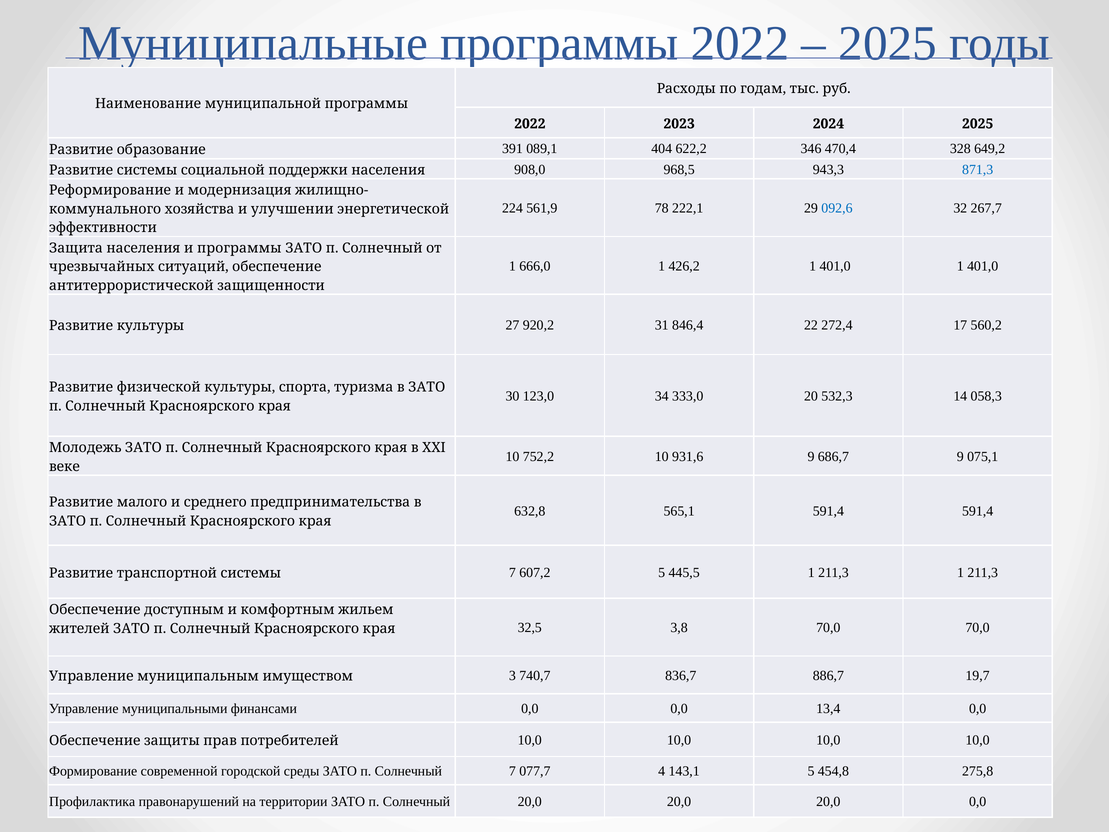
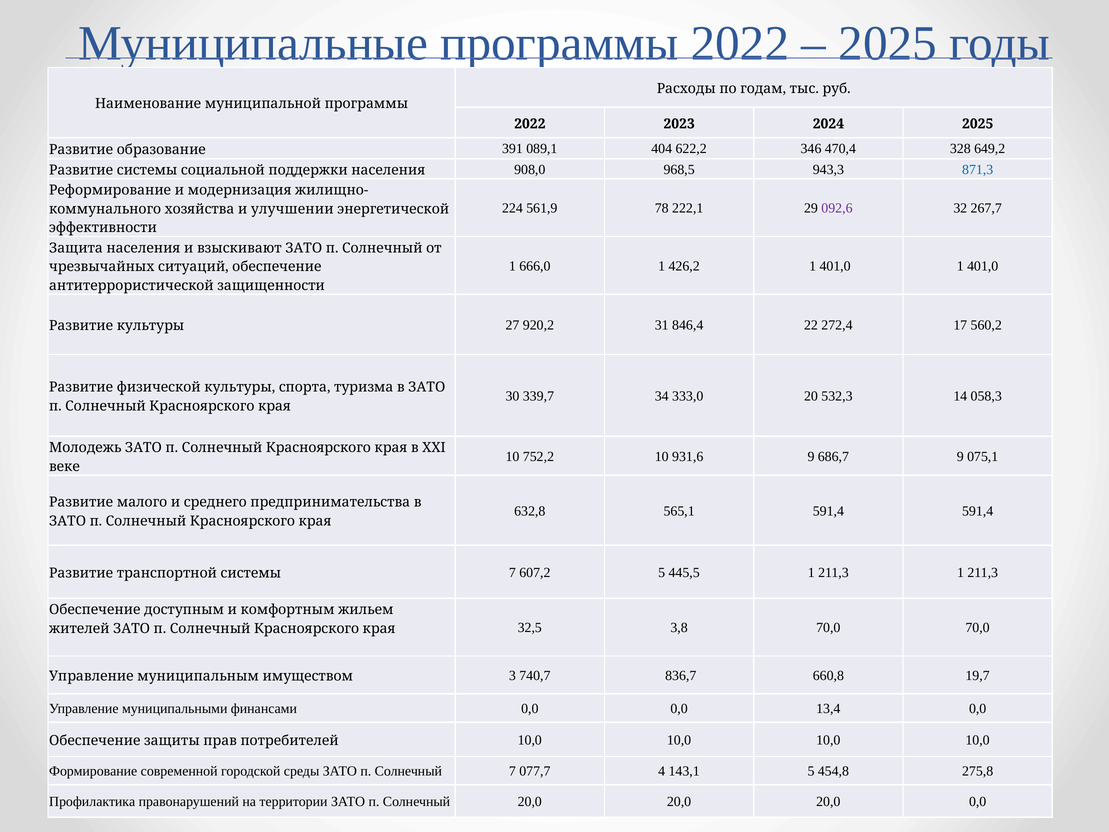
092,6 colour: blue -> purple
и программы: программы -> взыскивают
123,0: 123,0 -> 339,7
886,7: 886,7 -> 660,8
